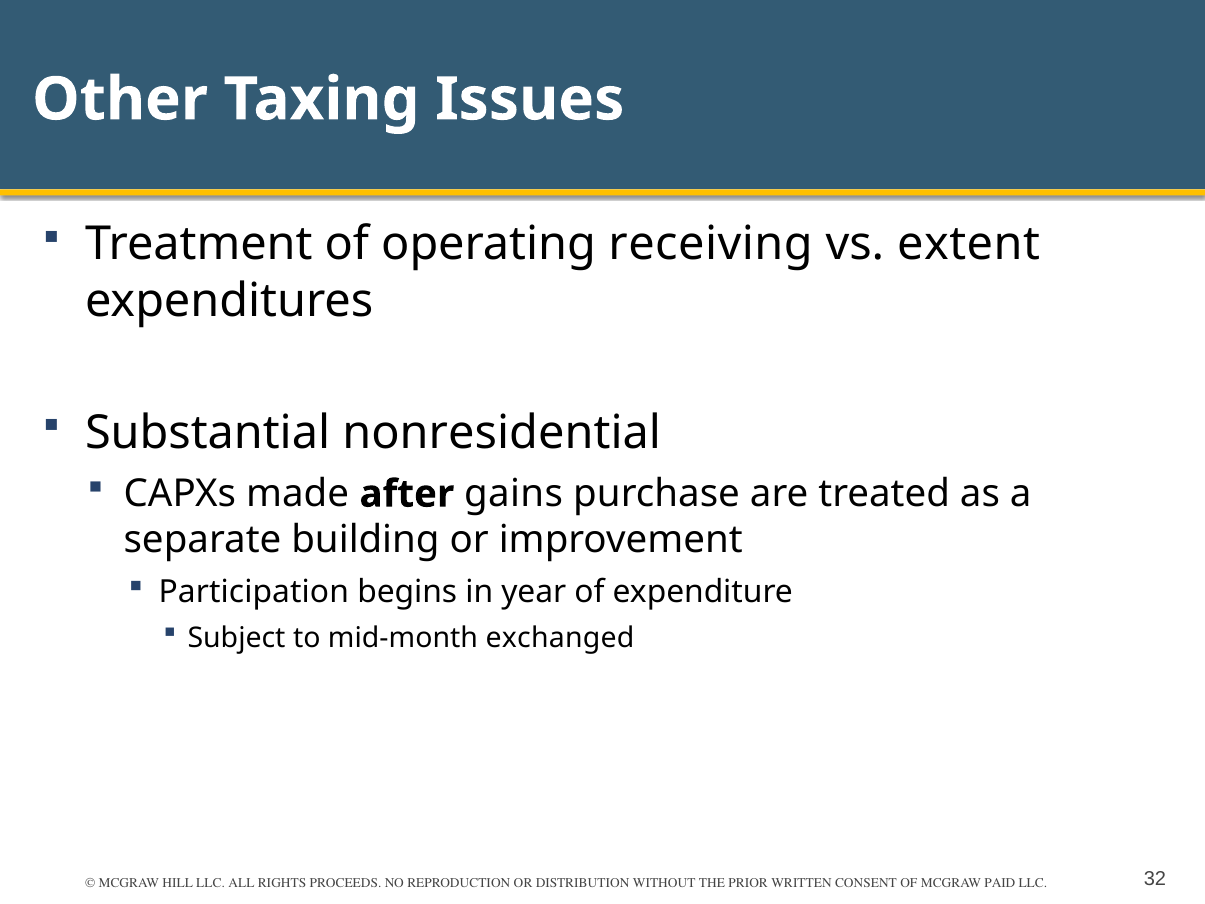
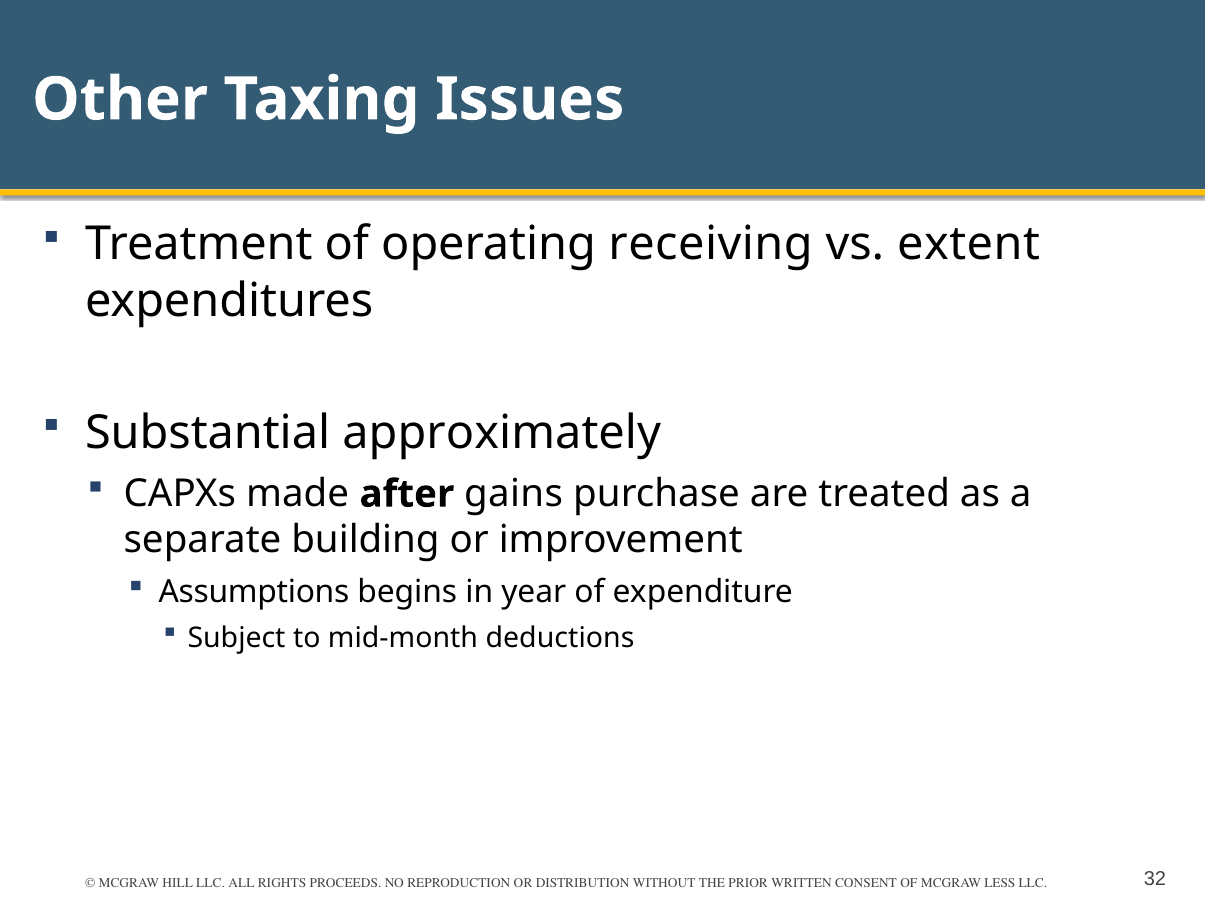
nonresidential: nonresidential -> approximately
Participation: Participation -> Assumptions
exchanged: exchanged -> deductions
PAID: PAID -> LESS
